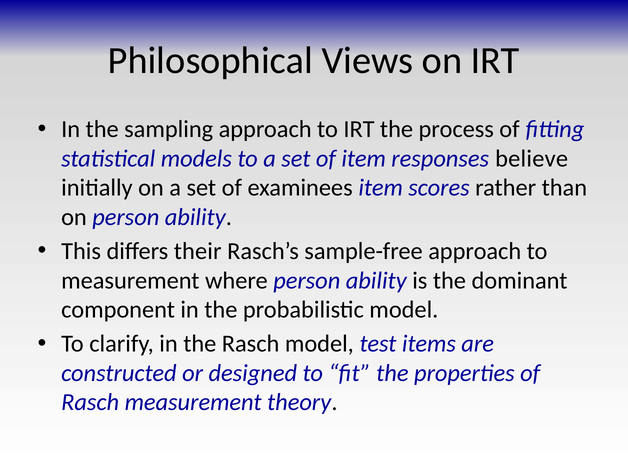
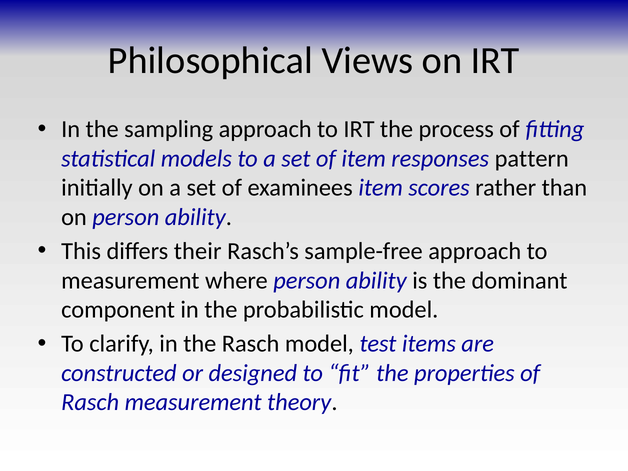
believe: believe -> pattern
